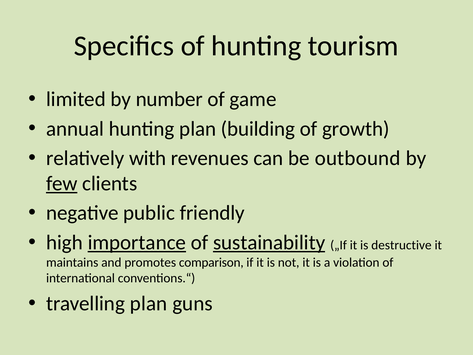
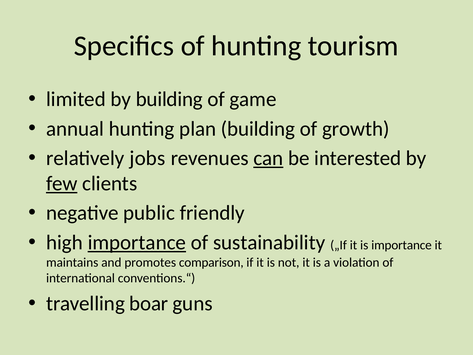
by number: number -> building
with: with -> jobs
can underline: none -> present
outbound: outbound -> interested
sustainability underline: present -> none
is destructive: destructive -> importance
travelling plan: plan -> boar
